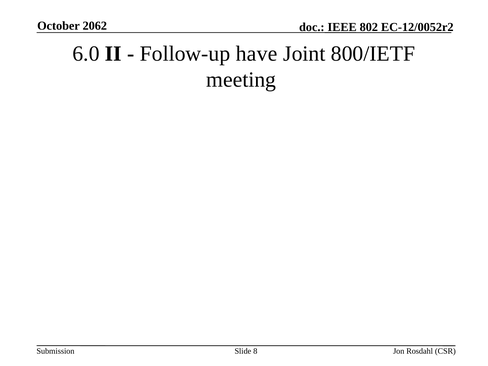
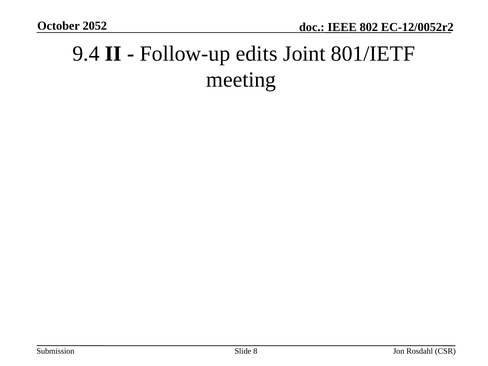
2062: 2062 -> 2052
6.0: 6.0 -> 9.4
have: have -> edits
800/IETF: 800/IETF -> 801/IETF
